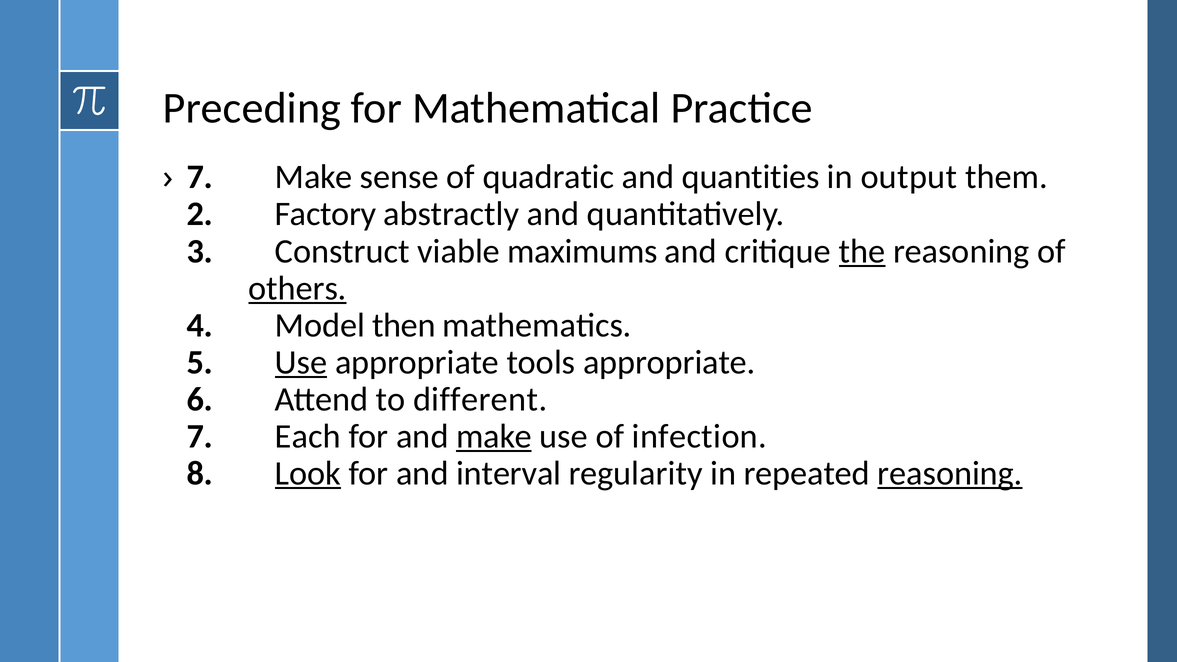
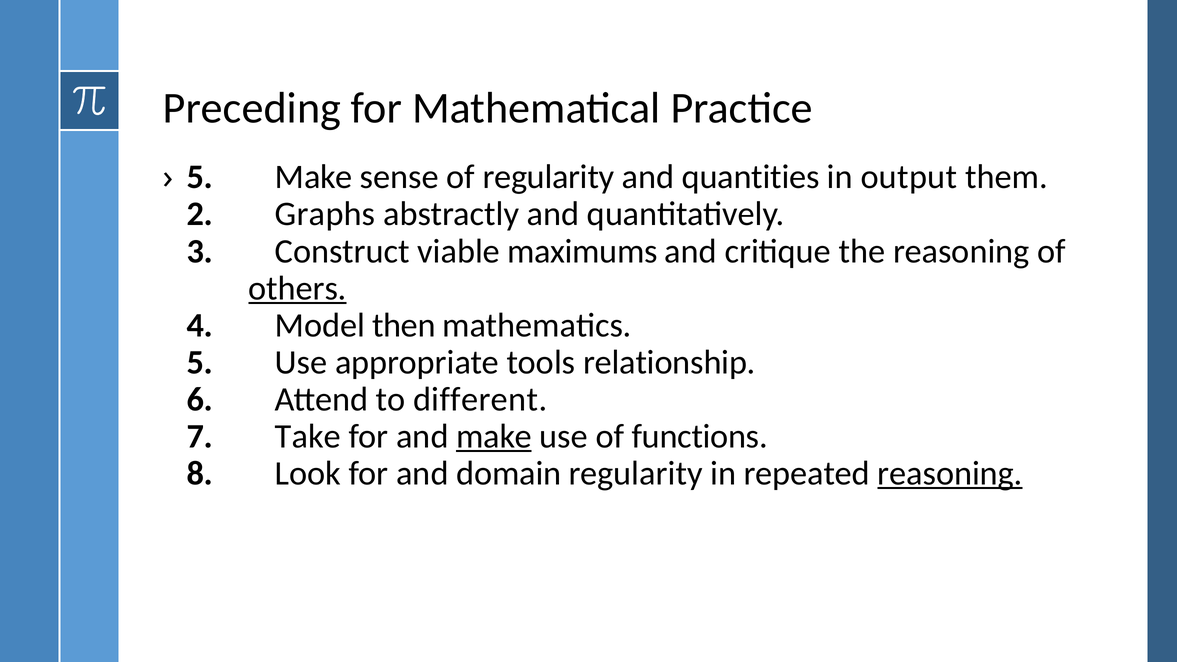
7 at (200, 177): 7 -> 5
of quadratic: quadratic -> regularity
Factory: Factory -> Graphs
the underline: present -> none
Use at (301, 362) underline: present -> none
tools appropriate: appropriate -> relationship
Each: Each -> Take
infection: infection -> functions
Look underline: present -> none
interval: interval -> domain
